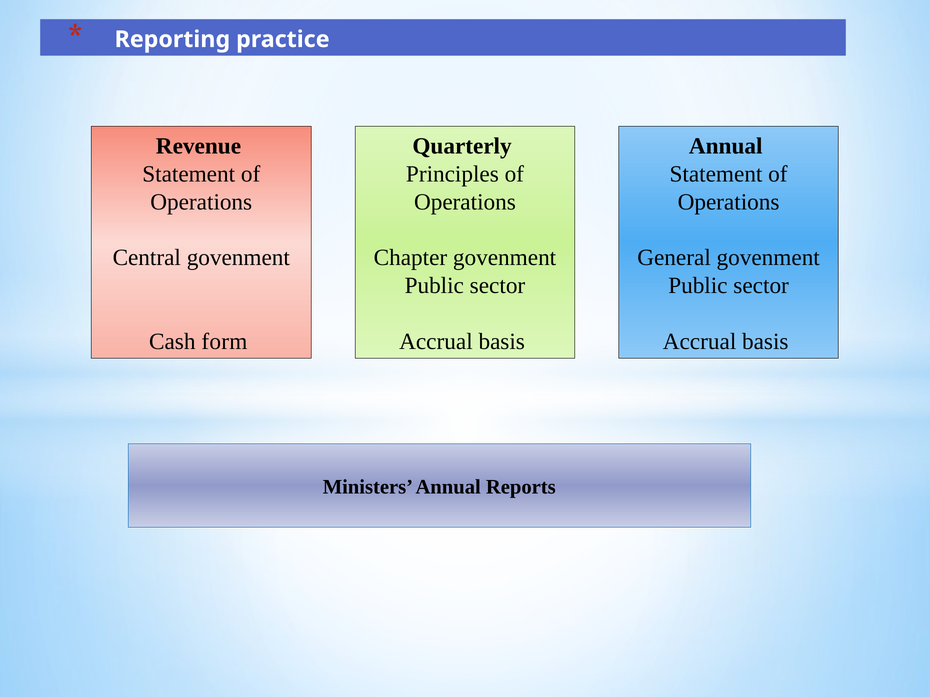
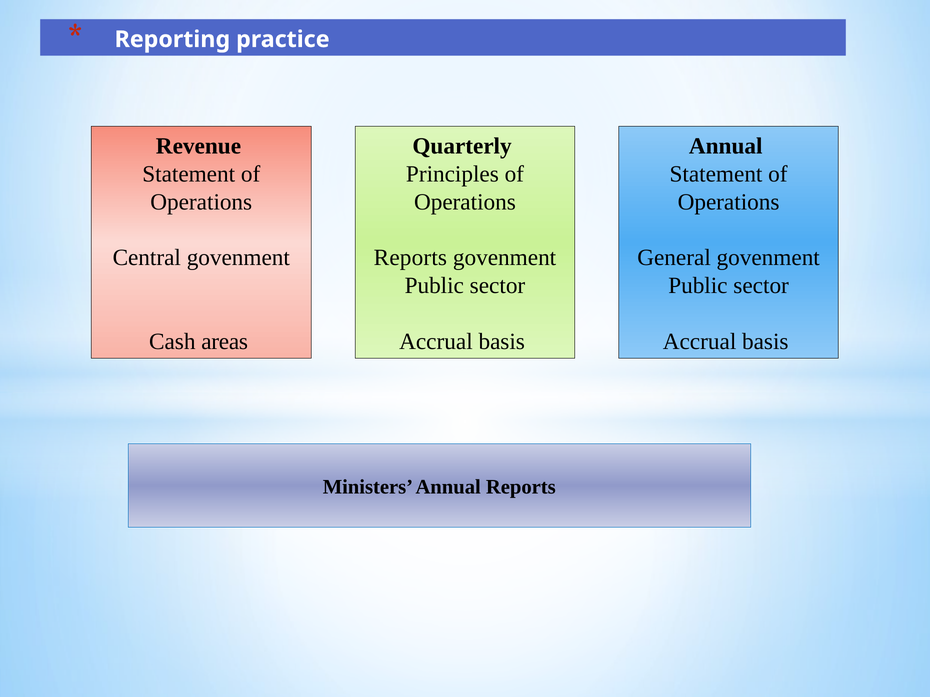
Chapter at (410, 258): Chapter -> Reports
form: form -> areas
